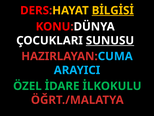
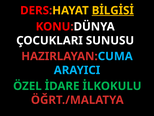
SUNUSU underline: present -> none
